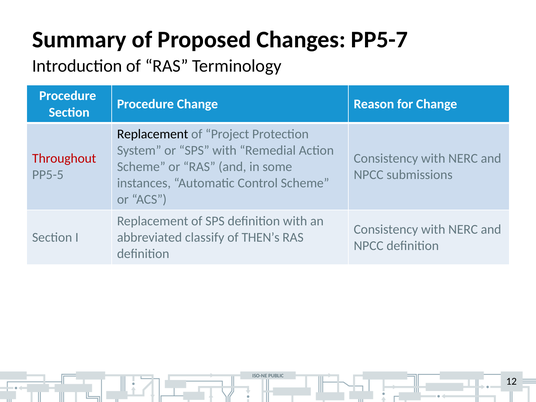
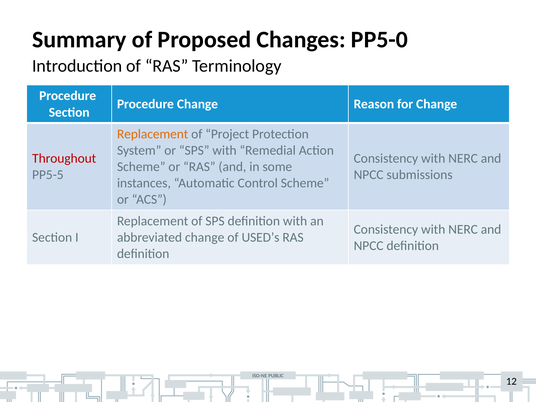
PP5-7: PP5-7 -> PP5-0
Replacement at (153, 134) colour: black -> orange
abbreviated classify: classify -> change
THEN’s: THEN’s -> USED’s
